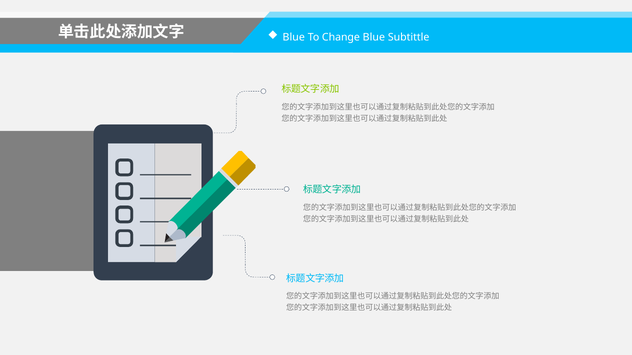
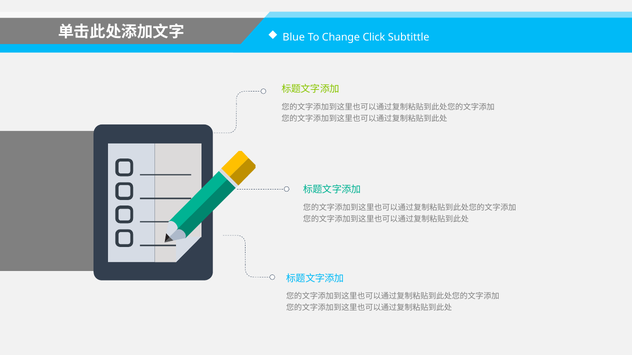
Change Blue: Blue -> Click
